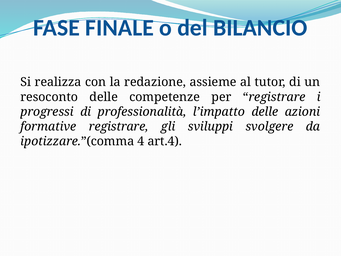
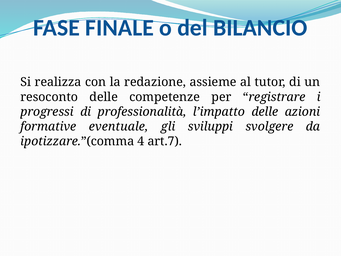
formative registrare: registrare -> eventuale
art.4: art.4 -> art.7
